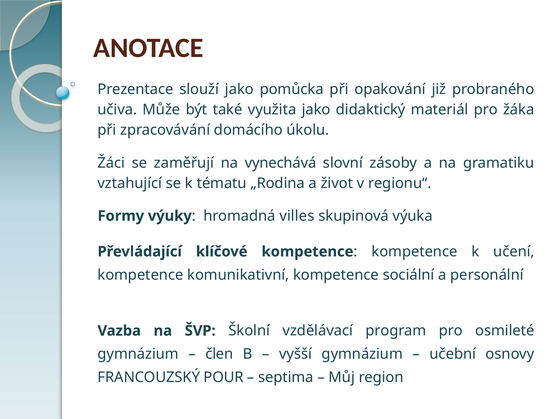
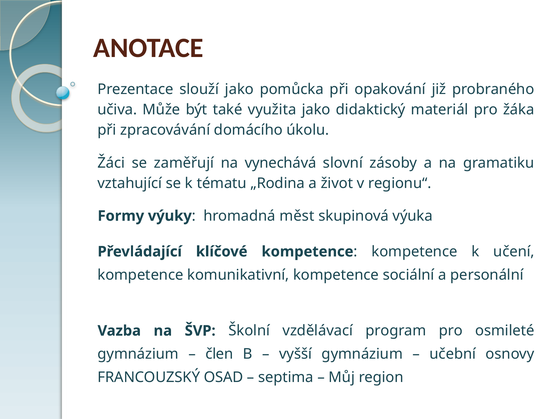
villes: villes -> měst
POUR: POUR -> OSAD
